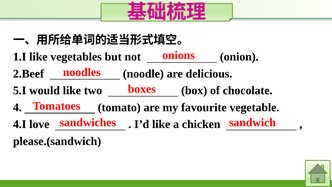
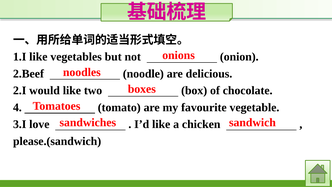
5.I: 5.I -> 2.I
4.I: 4.I -> 3.I
